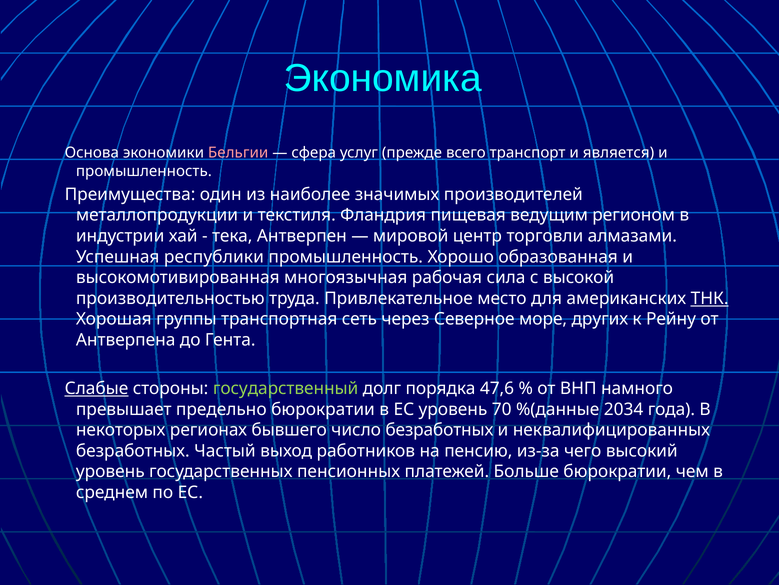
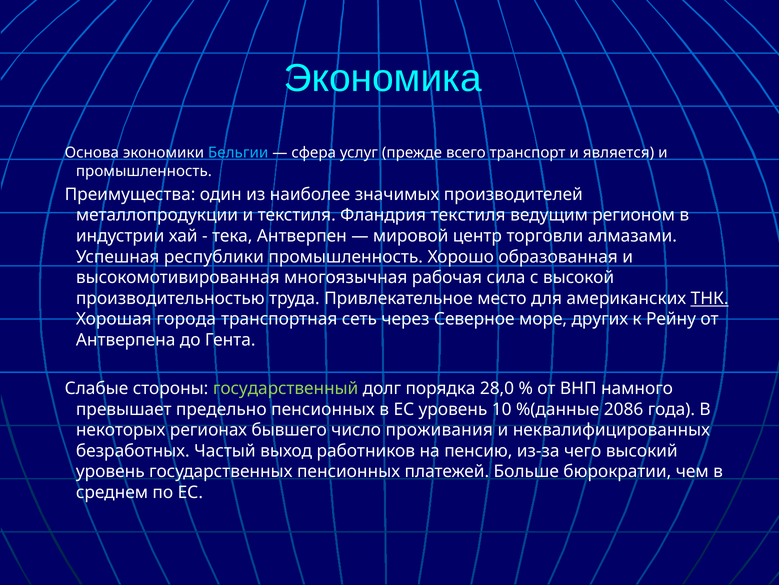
Бельгии colour: pink -> light blue
Фландрия пищевая: пищевая -> текстиля
группы: группы -> города
Слабые underline: present -> none
47,6: 47,6 -> 28,0
предельно бюрократии: бюрократии -> пенсионных
70: 70 -> 10
2034: 2034 -> 2086
число безработных: безработных -> проживания
